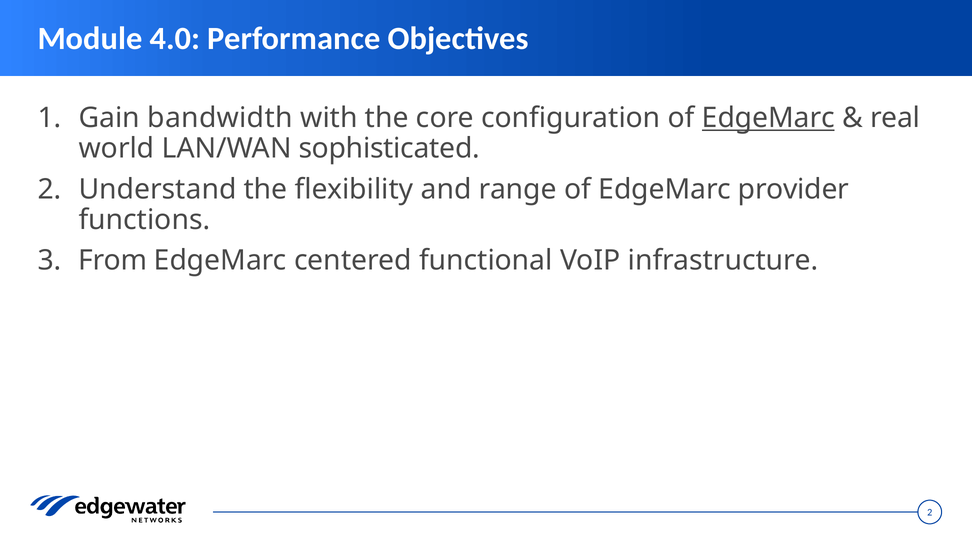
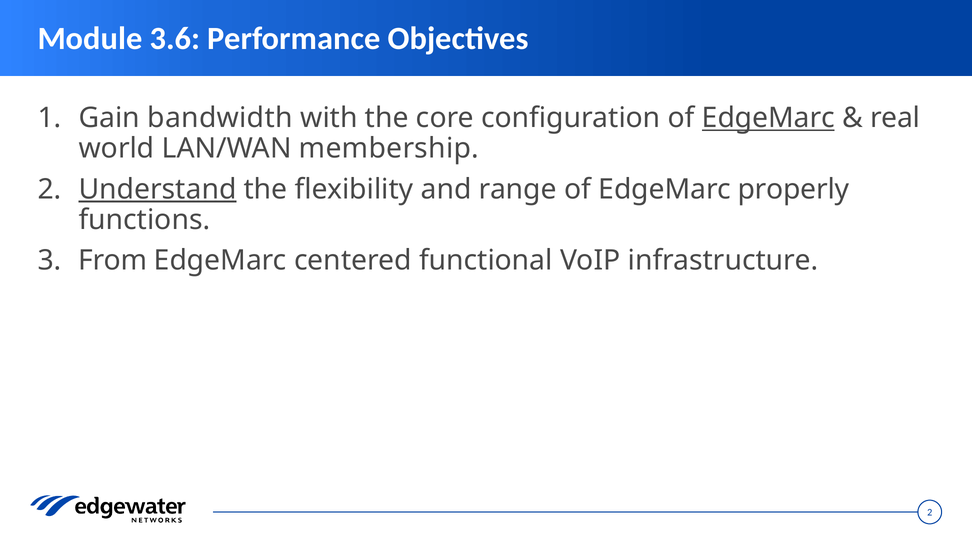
4.0: 4.0 -> 3.6
sophisticated: sophisticated -> membership
Understand underline: none -> present
provider: provider -> properly
